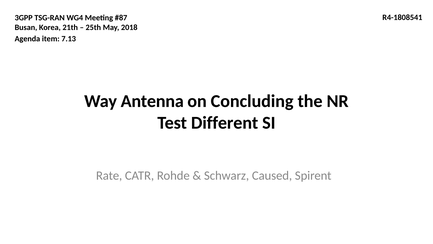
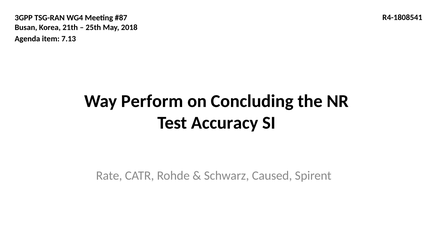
Antenna: Antenna -> Perform
Different: Different -> Accuracy
